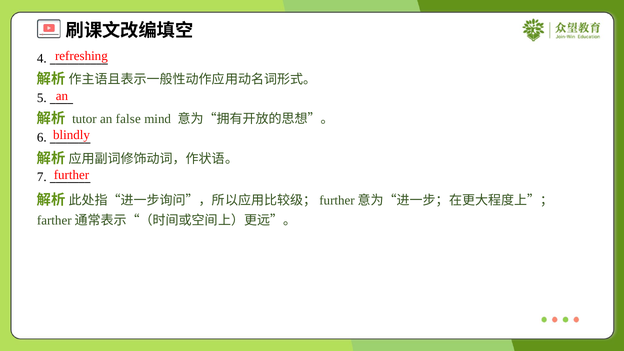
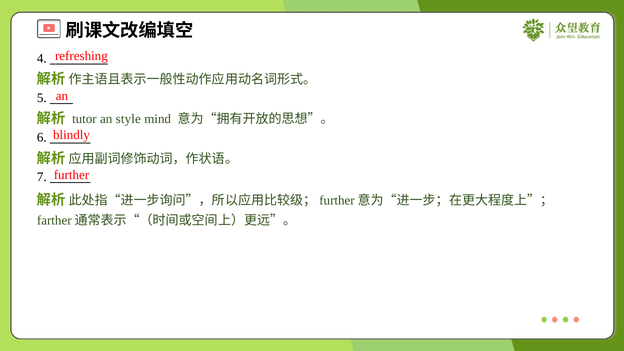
false: false -> style
